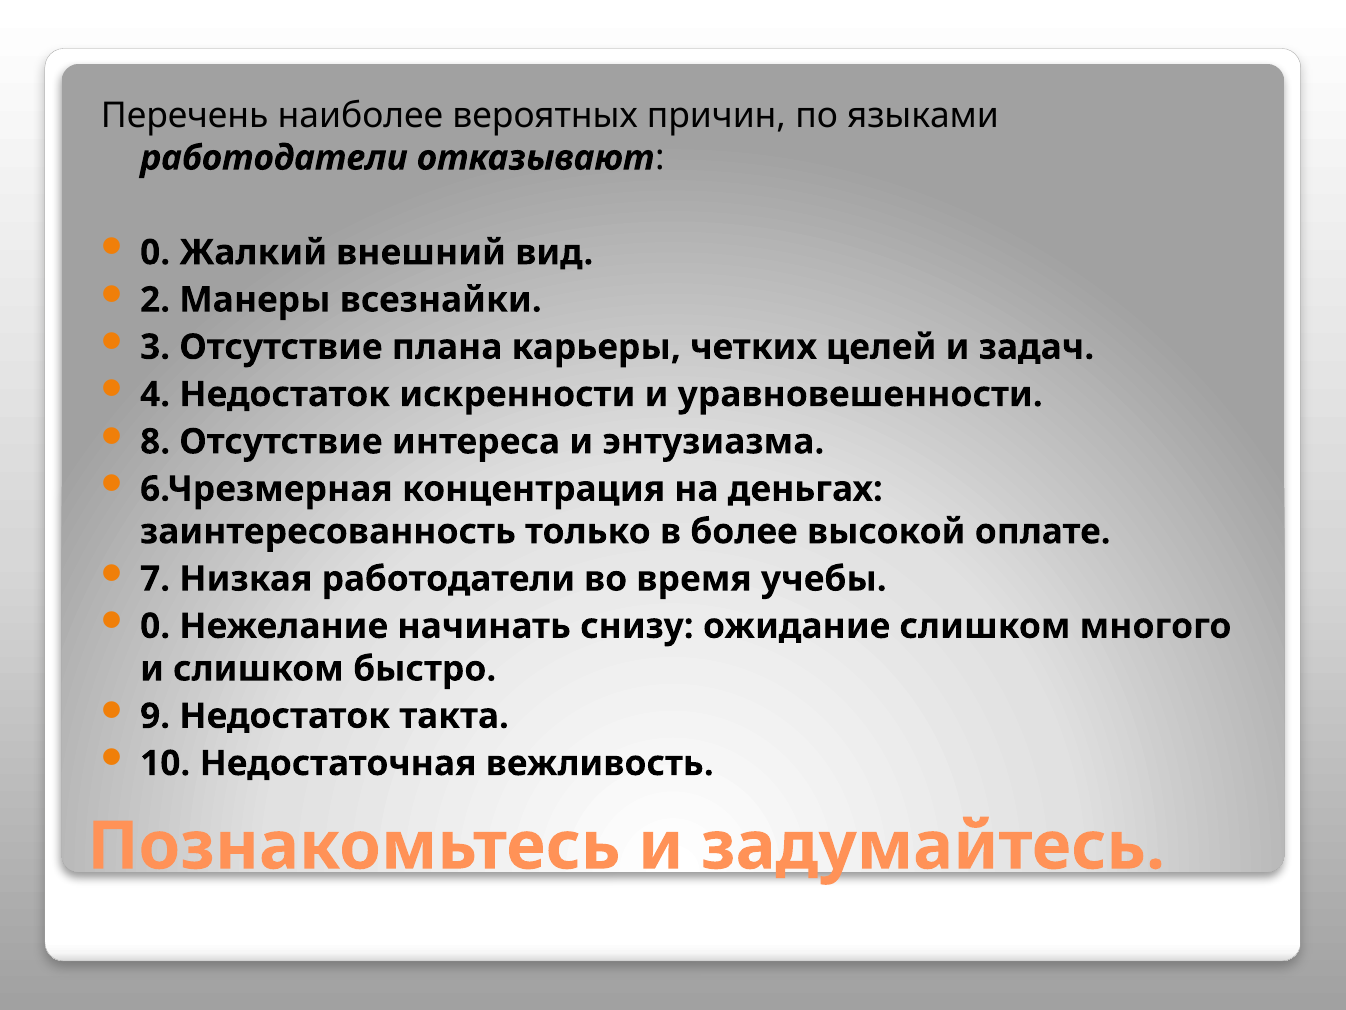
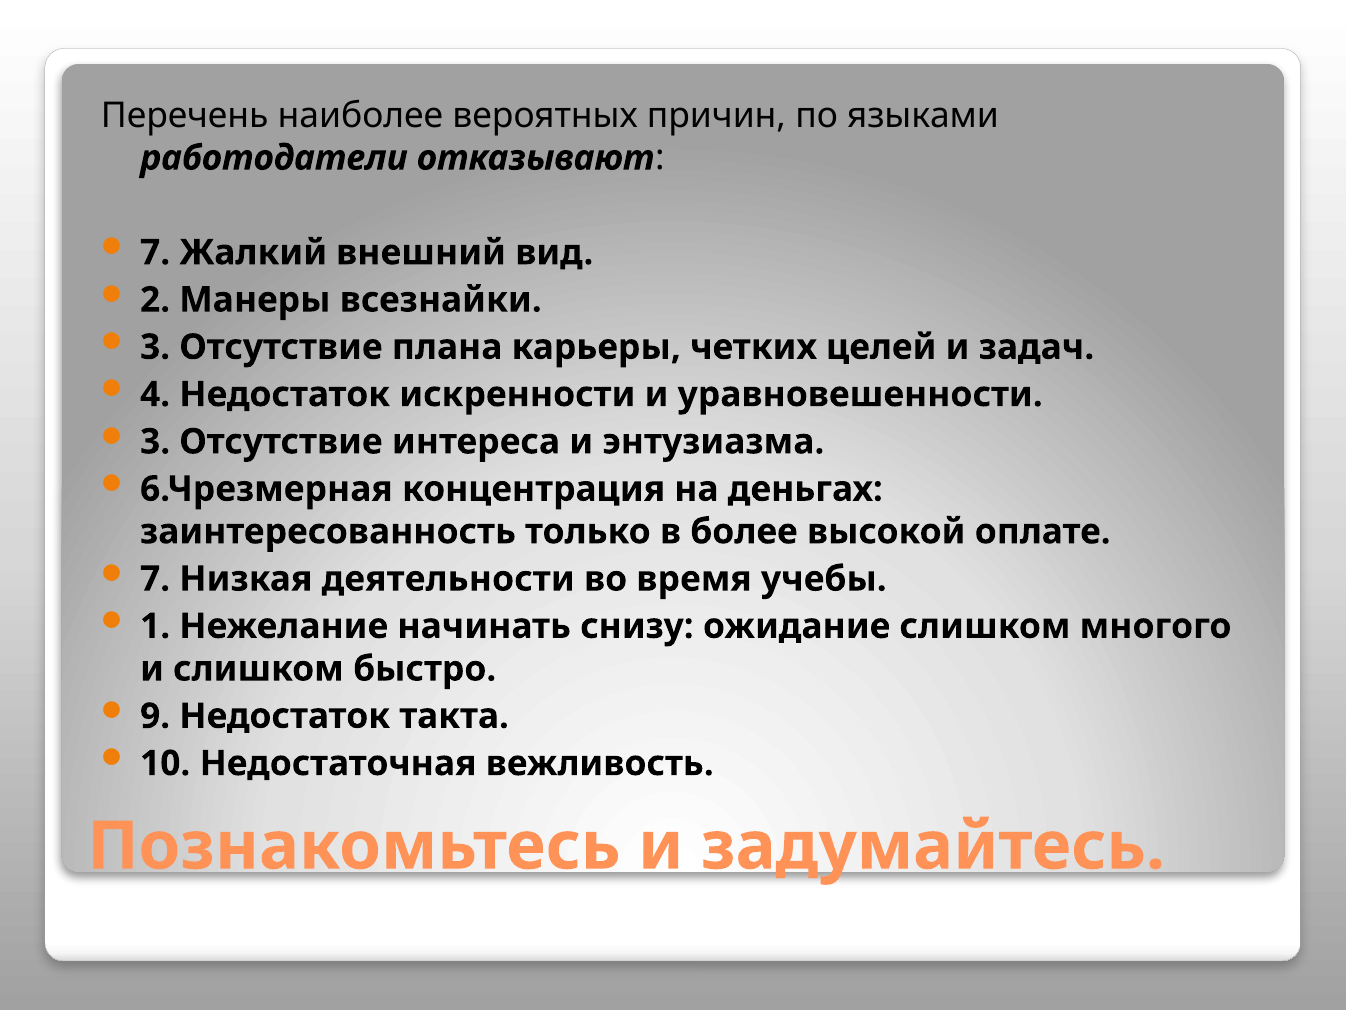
0 at (155, 252): 0 -> 7
8 at (155, 442): 8 -> 3
Низкая работодатели: работодатели -> деятельности
0 at (155, 626): 0 -> 1
